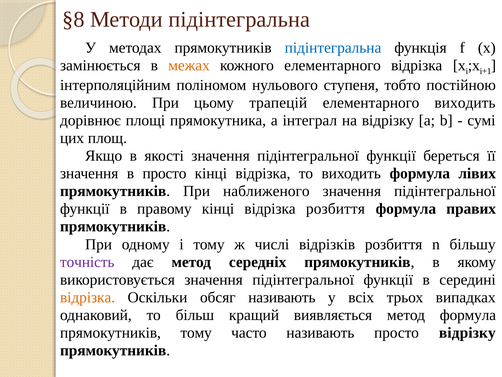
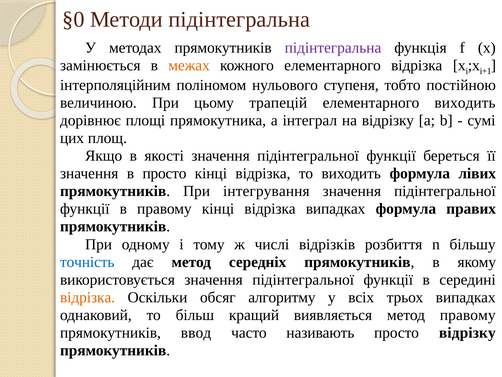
§8: §8 -> §0
підінтегральна at (333, 48) colour: blue -> purple
наближеного: наближеного -> інтегрування
відрізка розбиття: розбиття -> випадках
точність colour: purple -> blue
обсяг називають: називають -> алгоритму
метод формула: формула -> правому
прямокутників тому: тому -> ввод
